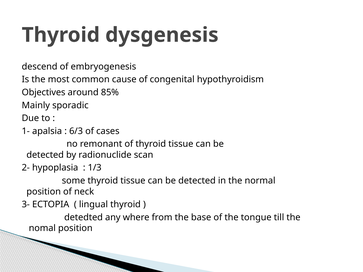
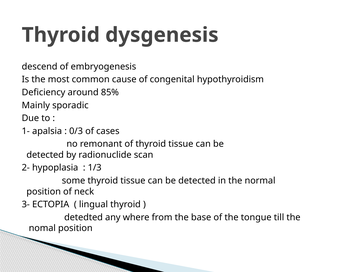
Objectives: Objectives -> Deficiency
6/3: 6/3 -> 0/3
